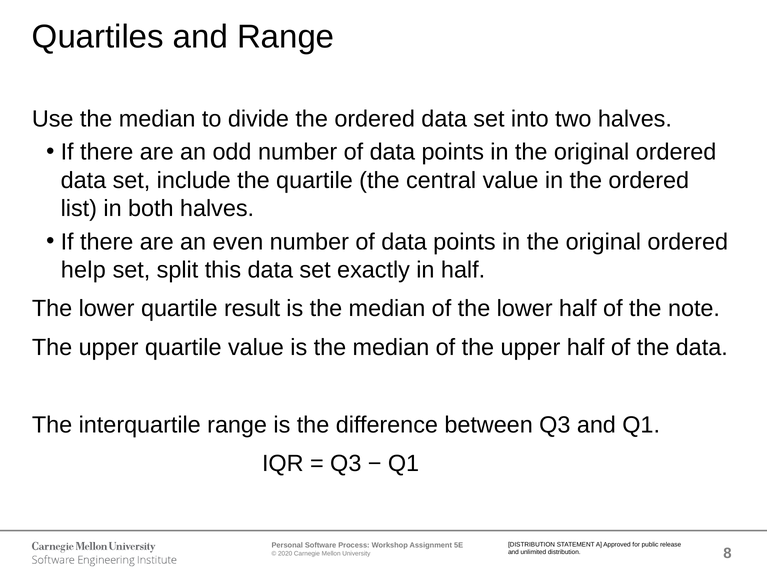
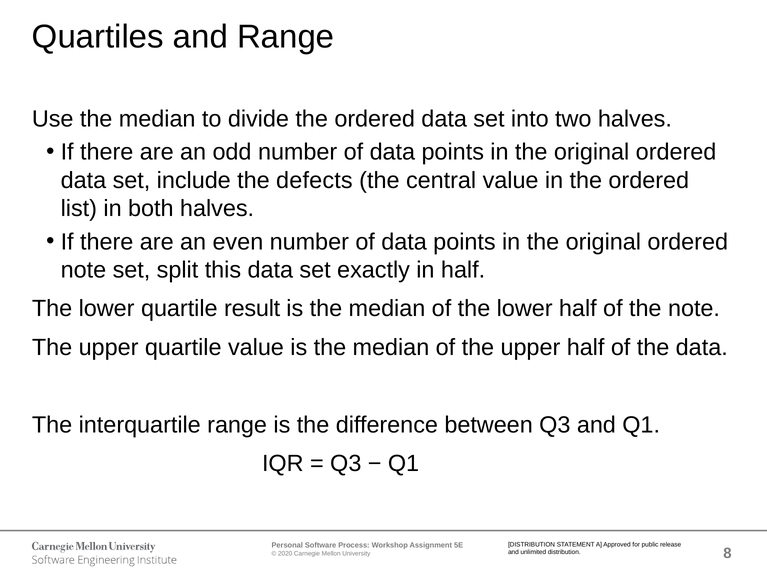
the quartile: quartile -> defects
help at (83, 270): help -> note
